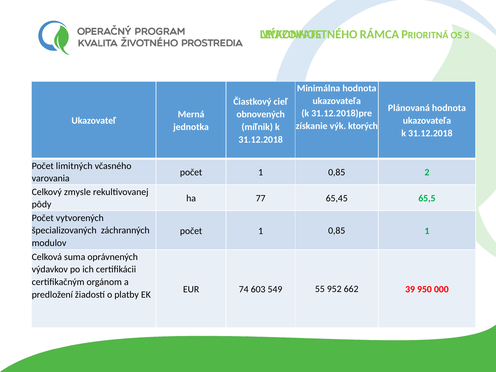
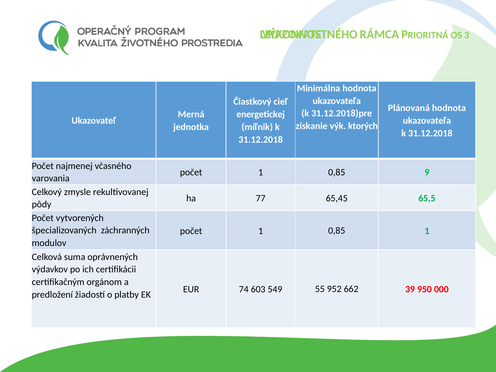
obnovených: obnovených -> energetickej
limitných: limitných -> najmenej
2: 2 -> 9
